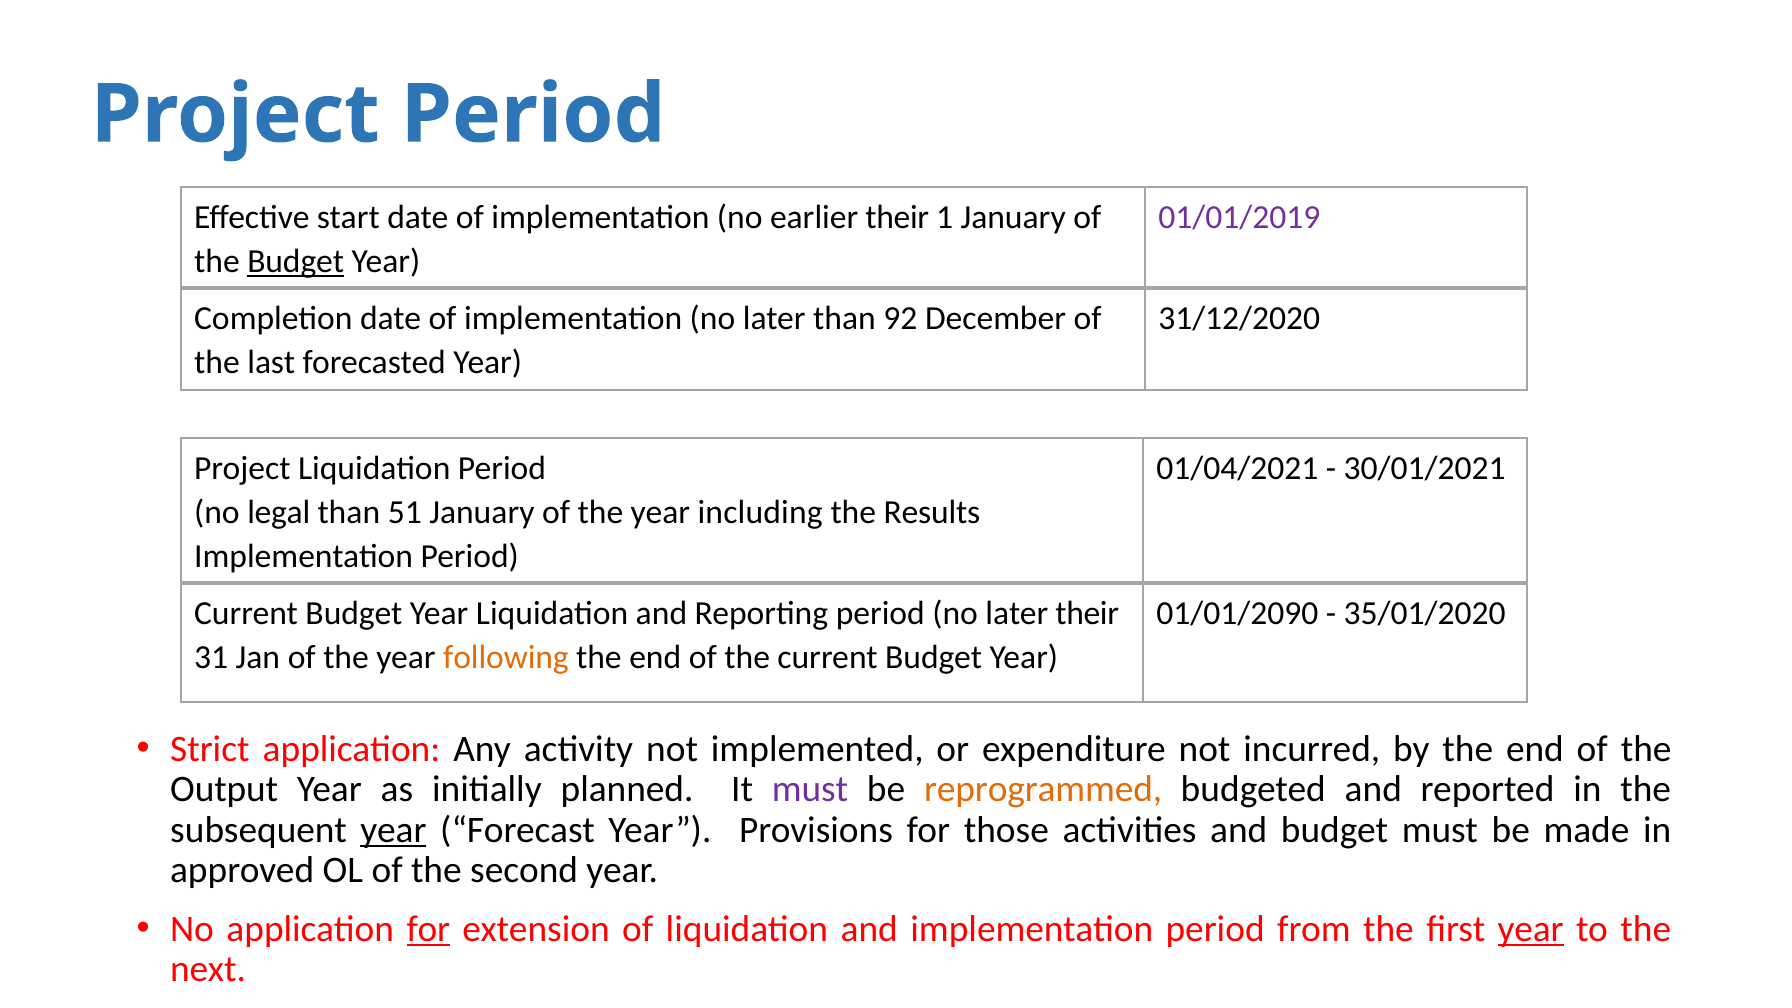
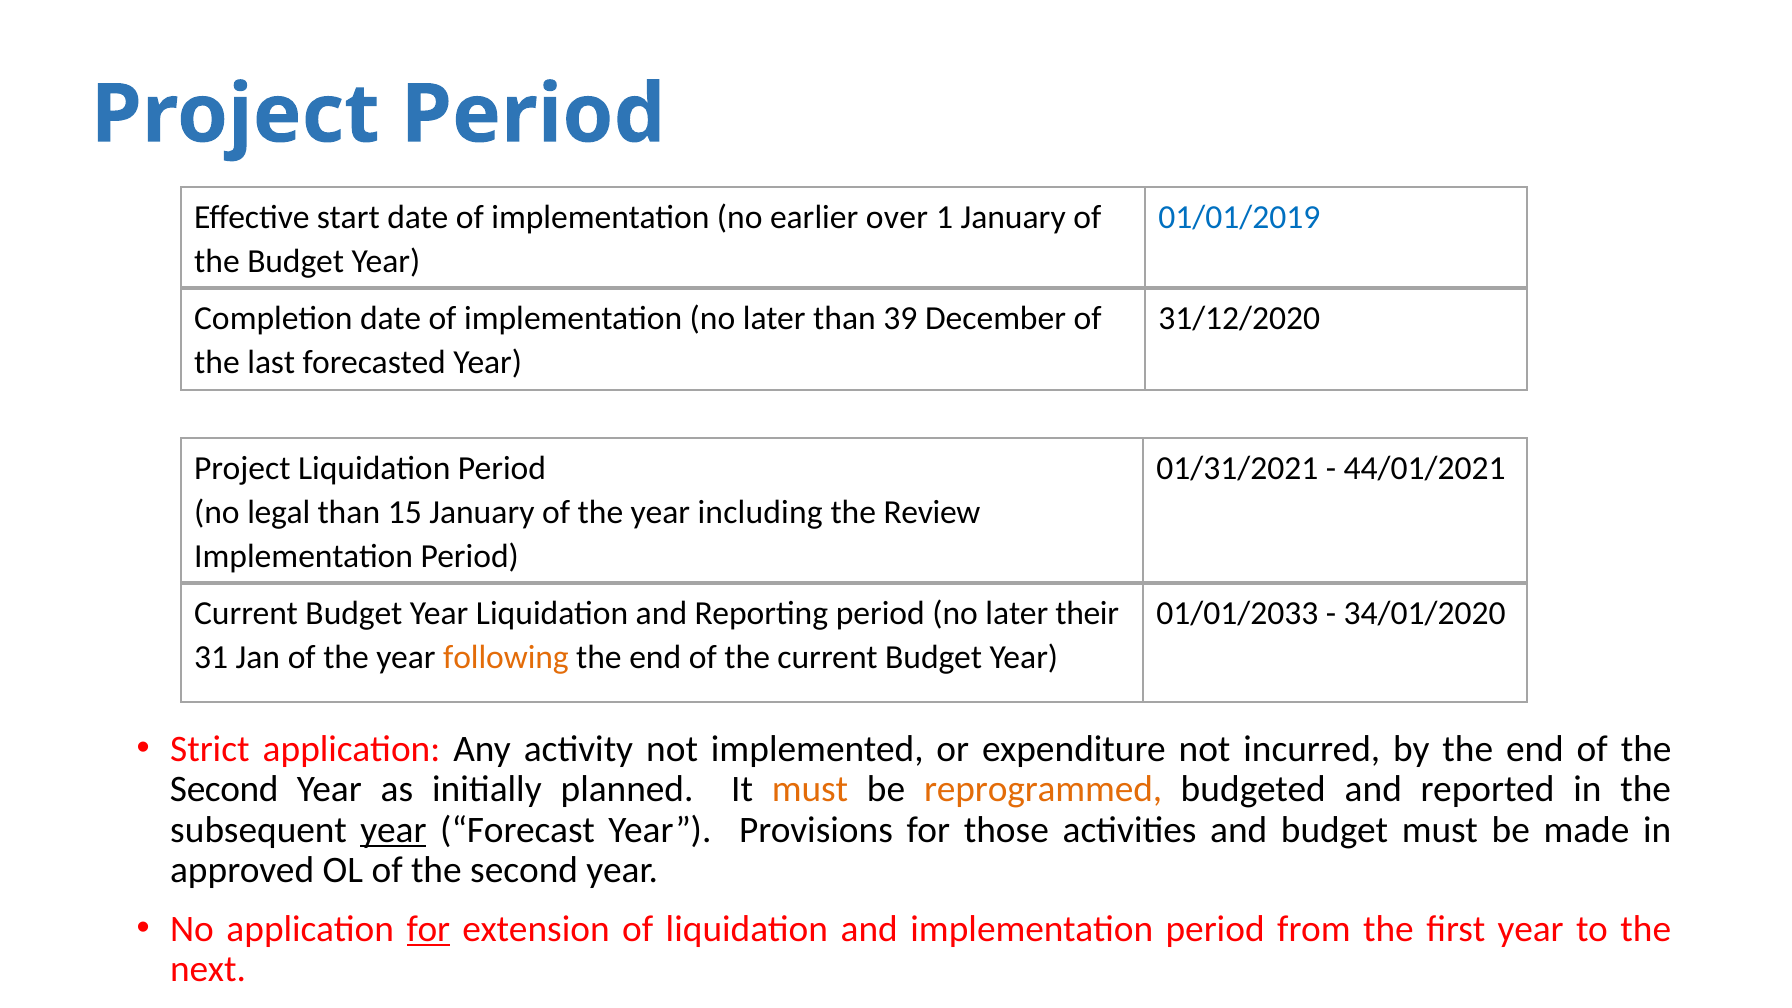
earlier their: their -> over
01/01/2019 colour: purple -> blue
Budget at (296, 261) underline: present -> none
92: 92 -> 39
01/04/2021: 01/04/2021 -> 01/31/2021
30/01/2021: 30/01/2021 -> 44/01/2021
51: 51 -> 15
Results: Results -> Review
01/01/2090: 01/01/2090 -> 01/01/2033
35/01/2020: 35/01/2020 -> 34/01/2020
Output at (224, 789): Output -> Second
must at (810, 789) colour: purple -> orange
year at (1531, 929) underline: present -> none
